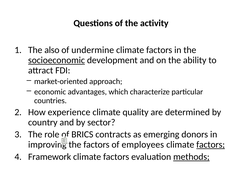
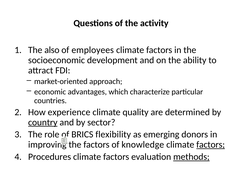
undermine: undermine -> employees
socioeconomic underline: present -> none
country underline: none -> present
contracts: contracts -> flexibility
employees: employees -> knowledge
Framework: Framework -> Procedures
